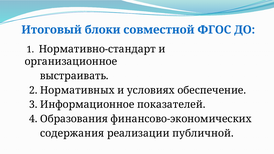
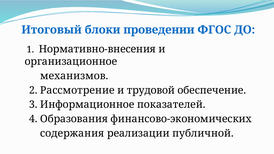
совместной: совместной -> проведении
Нормативно-стандарт: Нормативно-стандарт -> Нормативно-внесения
выстраивать: выстраивать -> механизмов
Нормативных: Нормативных -> Рассмотрение
условиях: условиях -> трудовой
